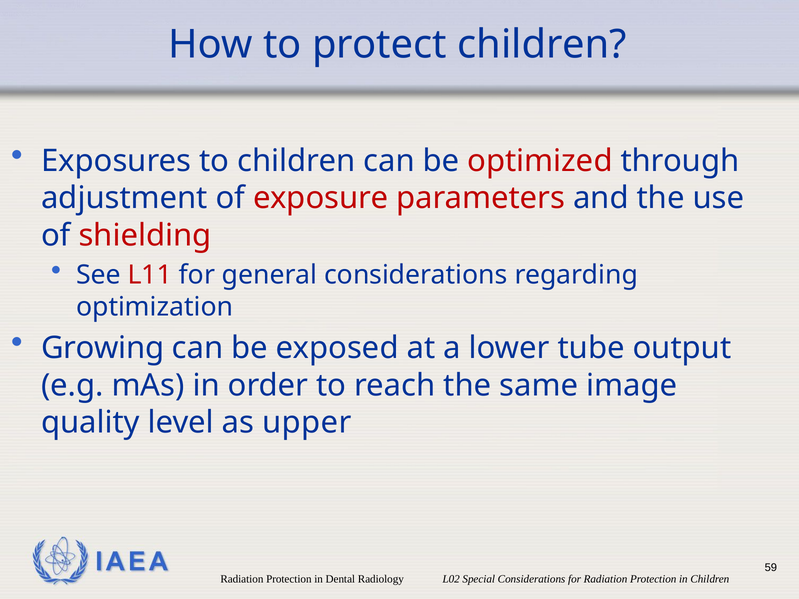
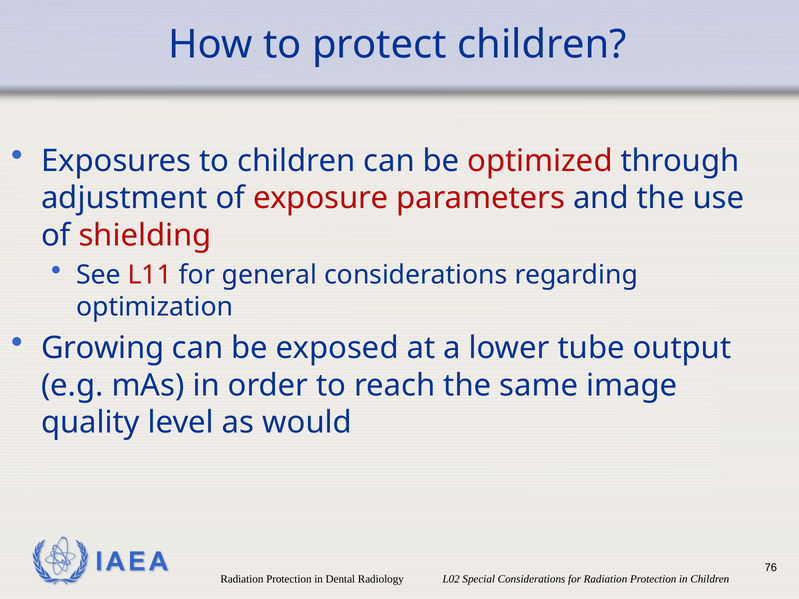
upper: upper -> would
59: 59 -> 76
